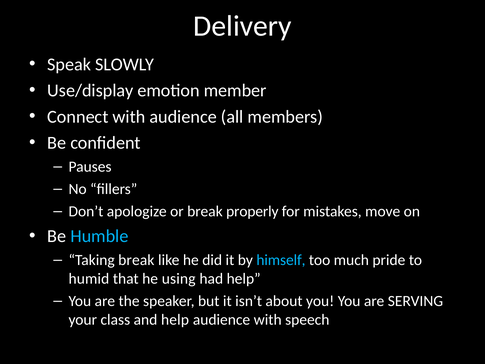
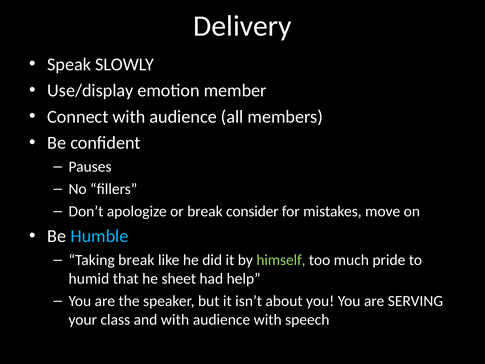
properly: properly -> consider
himself colour: light blue -> light green
using: using -> sheet
and help: help -> with
